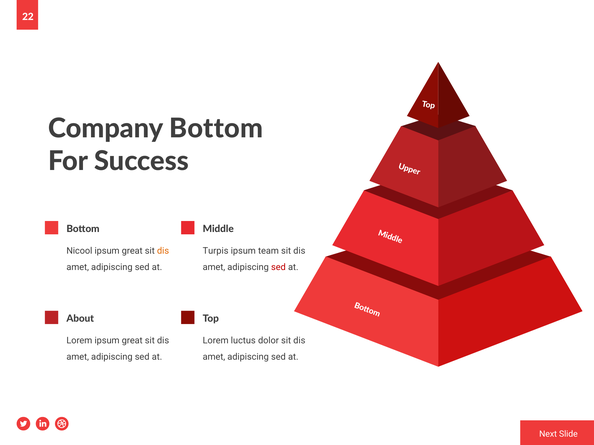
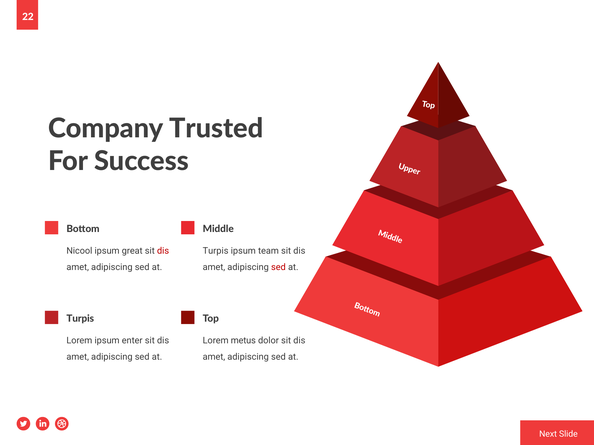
Company Bottom: Bottom -> Trusted
dis at (163, 251) colour: orange -> red
About at (80, 319): About -> Turpis
Lorem ipsum great: great -> enter
luctus: luctus -> metus
